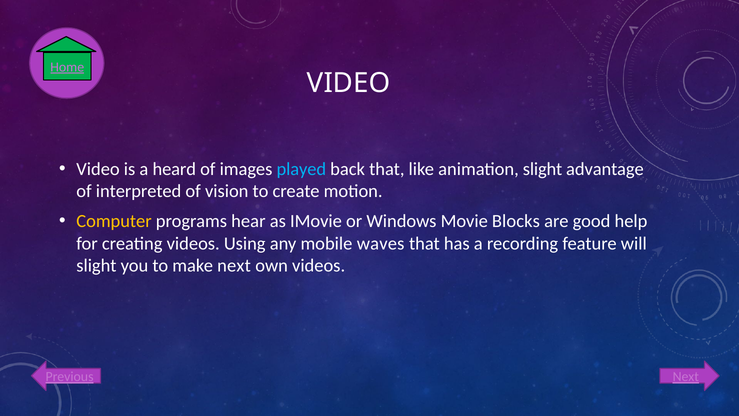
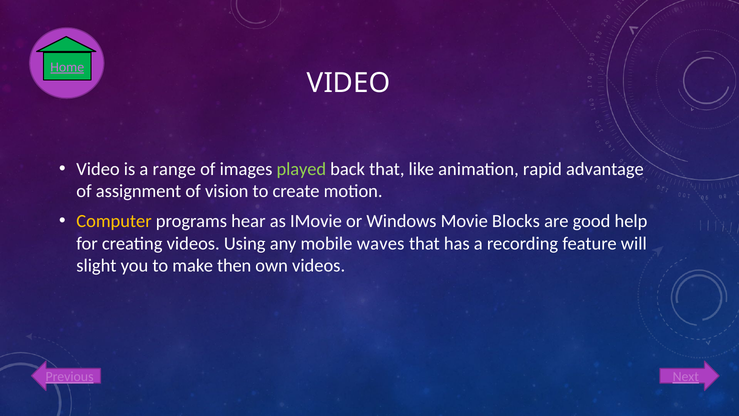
heard: heard -> range
played colour: light blue -> light green
animation slight: slight -> rapid
interpreted: interpreted -> assignment
make next: next -> then
